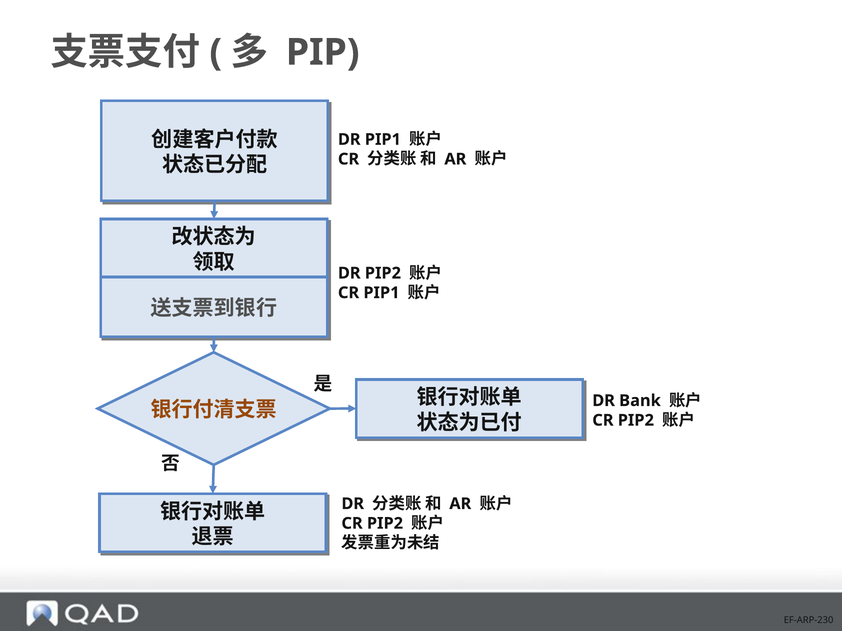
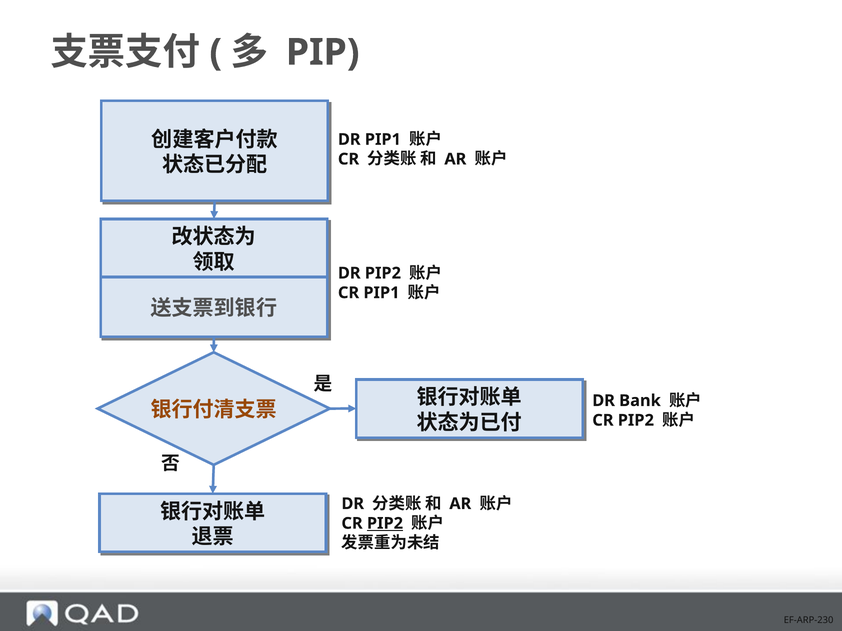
PIP2 at (385, 524) underline: none -> present
